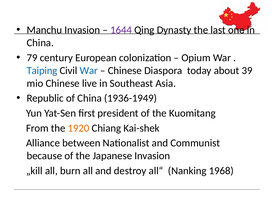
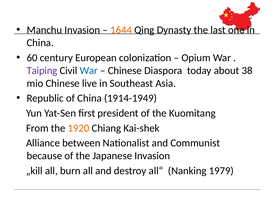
1644 colour: purple -> orange
79: 79 -> 60
Taiping colour: blue -> purple
39: 39 -> 38
1936-1949: 1936-1949 -> 1914-1949
1968: 1968 -> 1979
